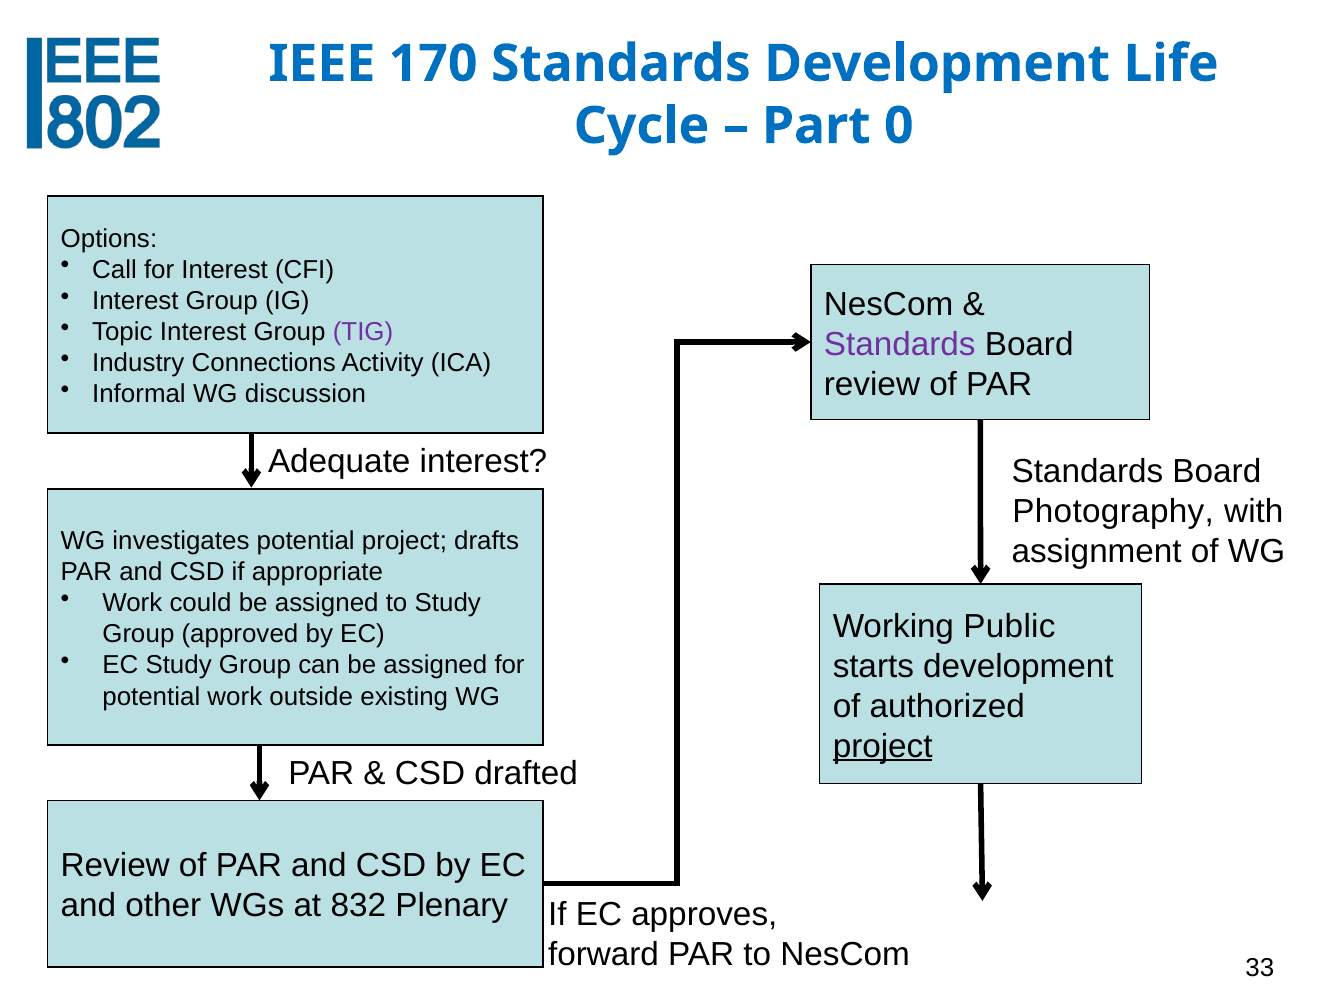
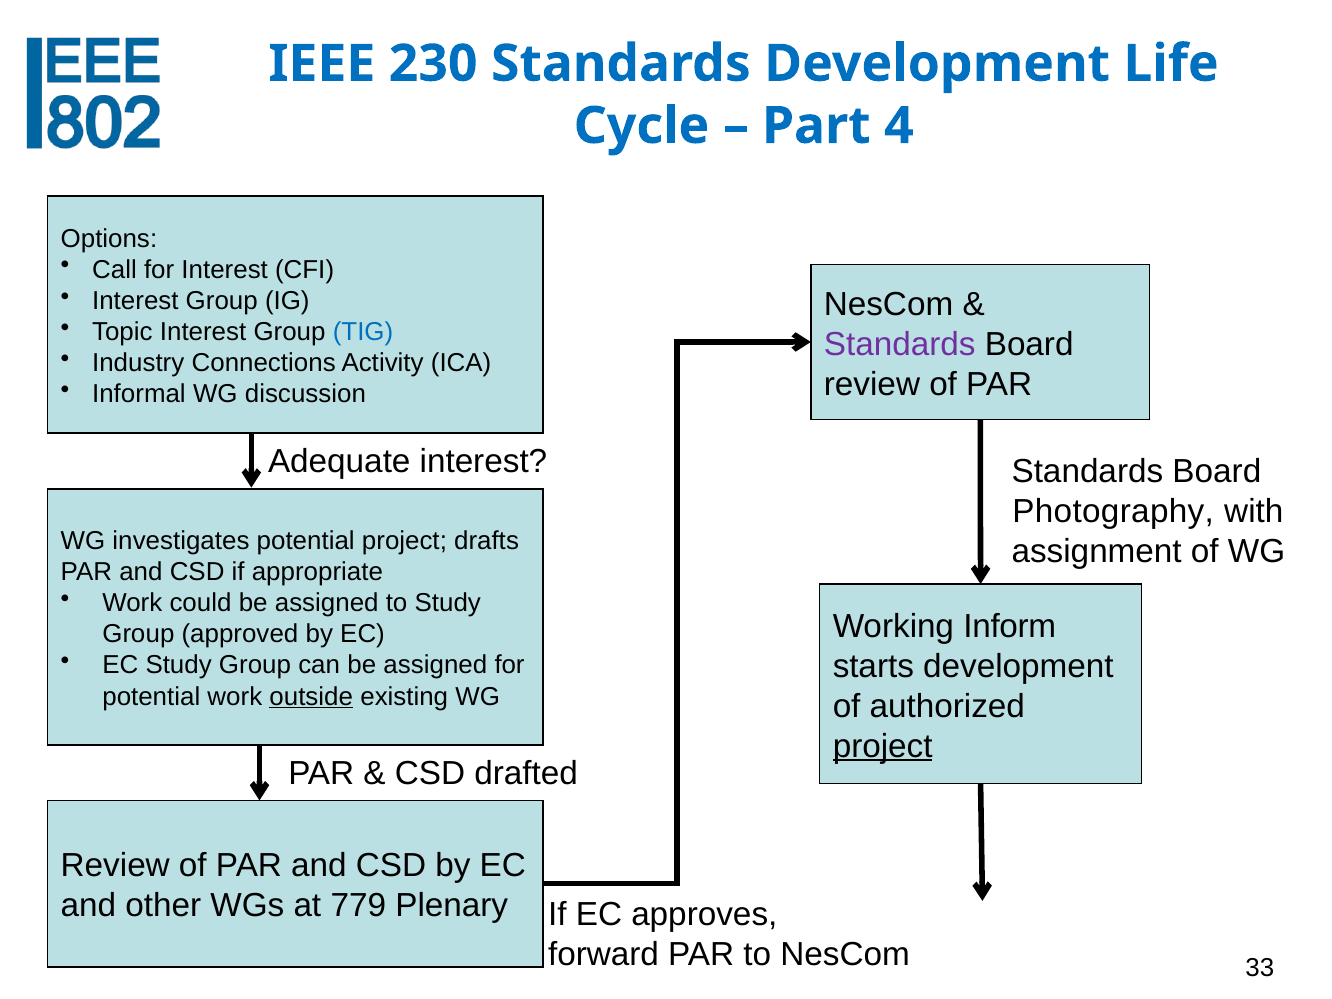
170: 170 -> 230
0: 0 -> 4
TIG colour: purple -> blue
Public: Public -> Inform
outside underline: none -> present
832: 832 -> 779
